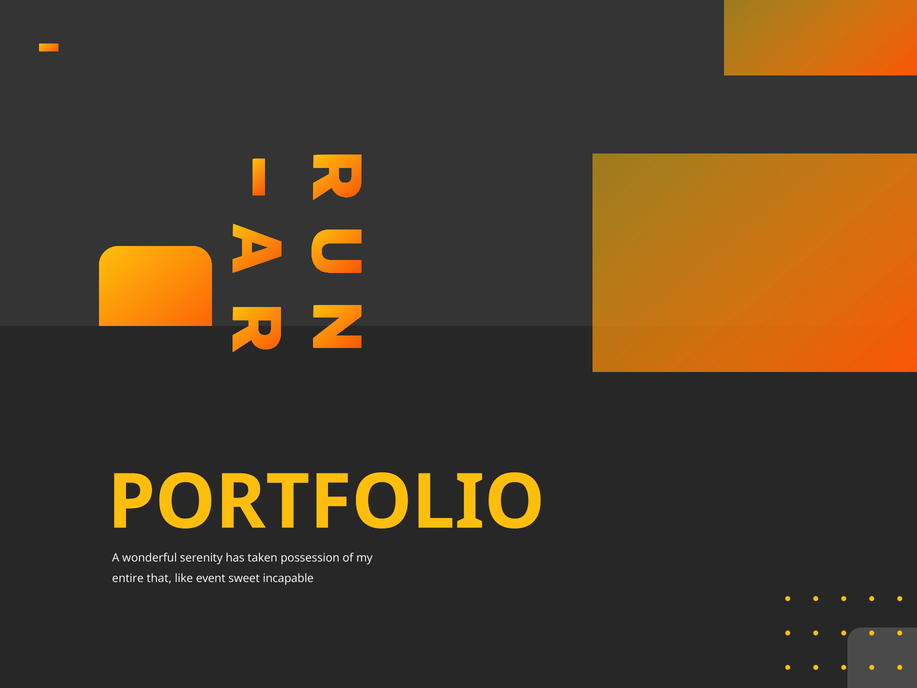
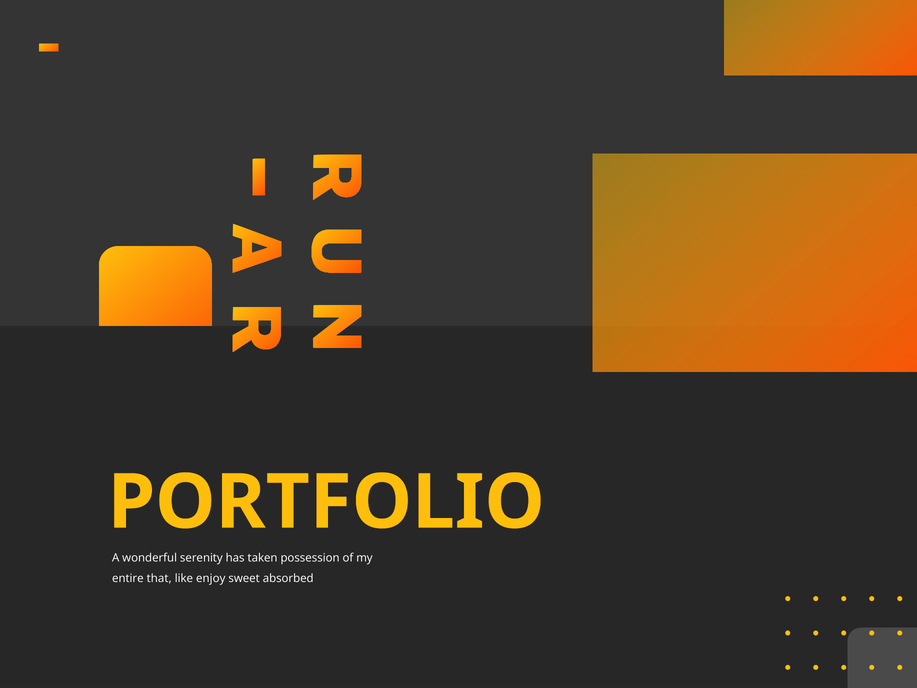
event: event -> enjoy
incapable: incapable -> absorbed
